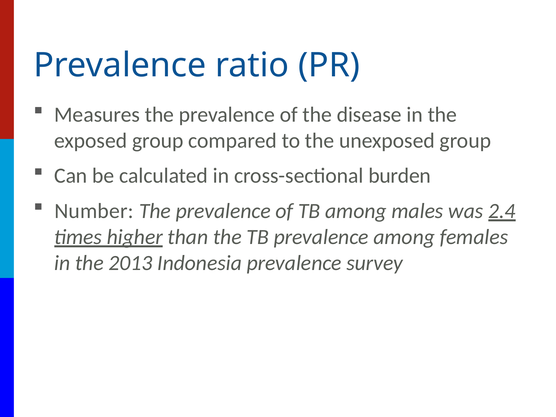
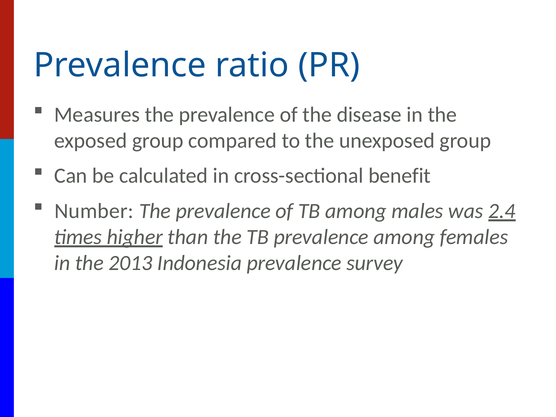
burden: burden -> benefit
